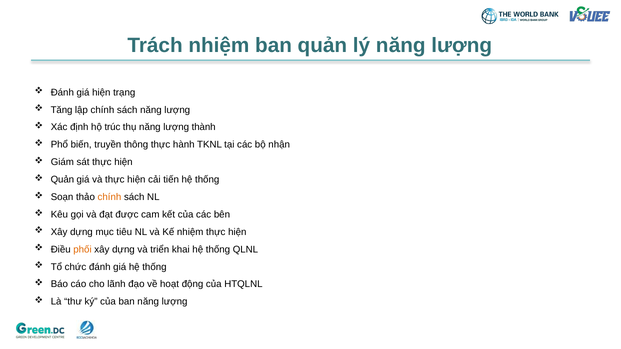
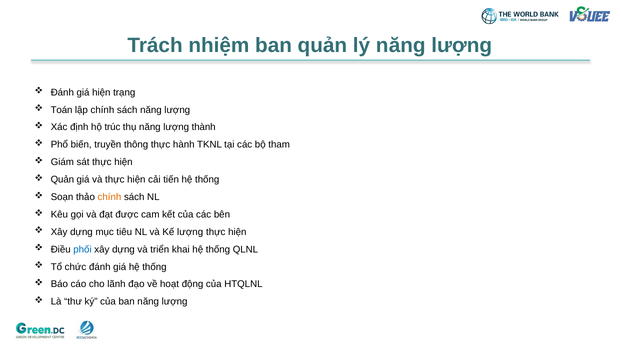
Tăng: Tăng -> Toán
nhận: nhận -> tham
Kế nhiệm: nhiệm -> lượng
phối colour: orange -> blue
